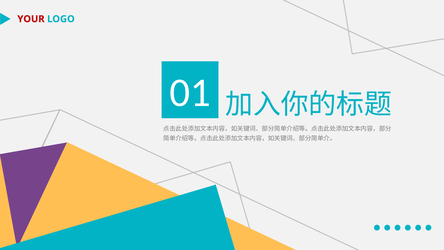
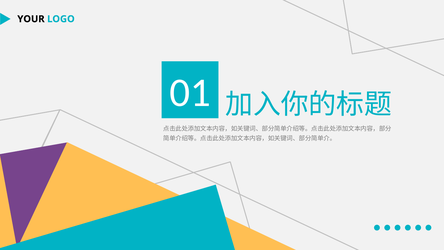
YOUR colour: red -> black
